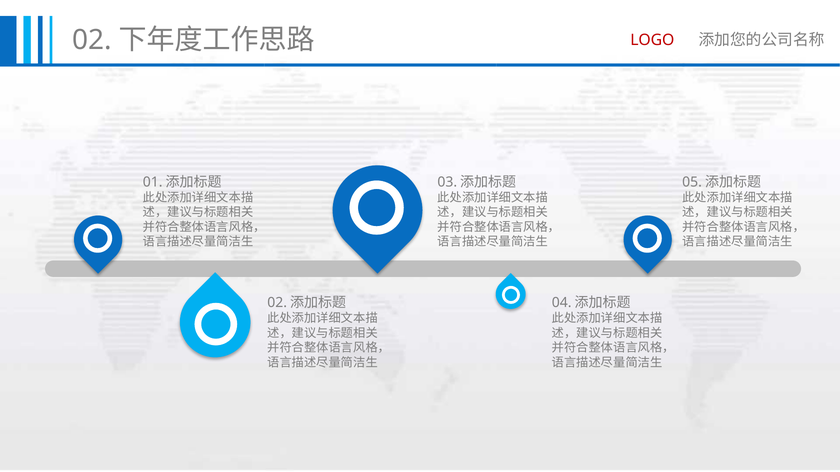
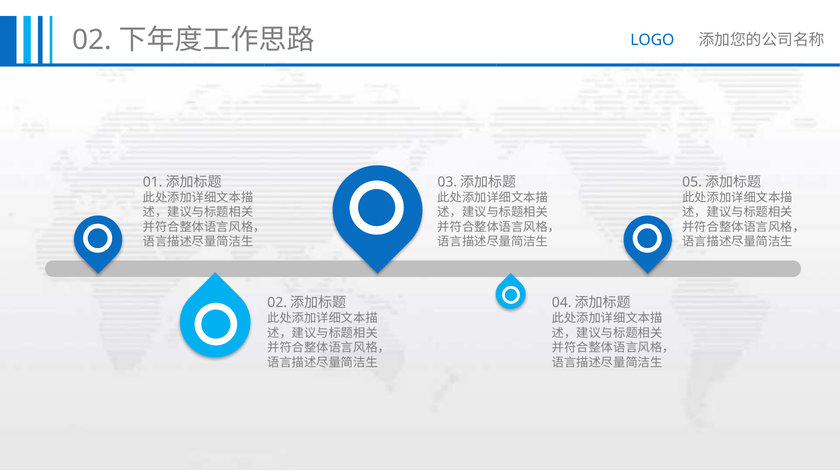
LOGO colour: red -> blue
